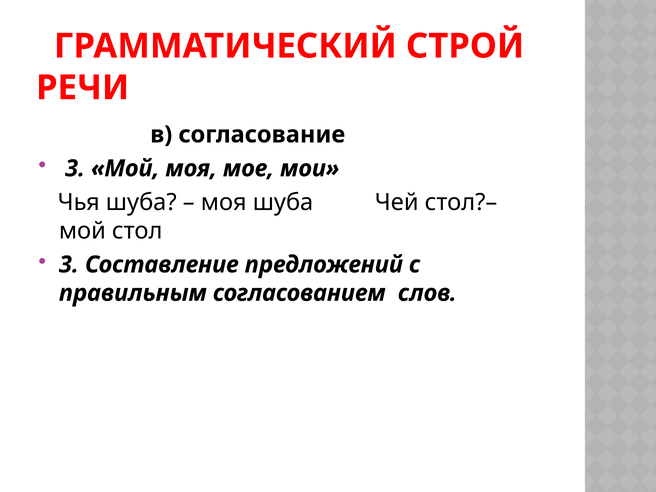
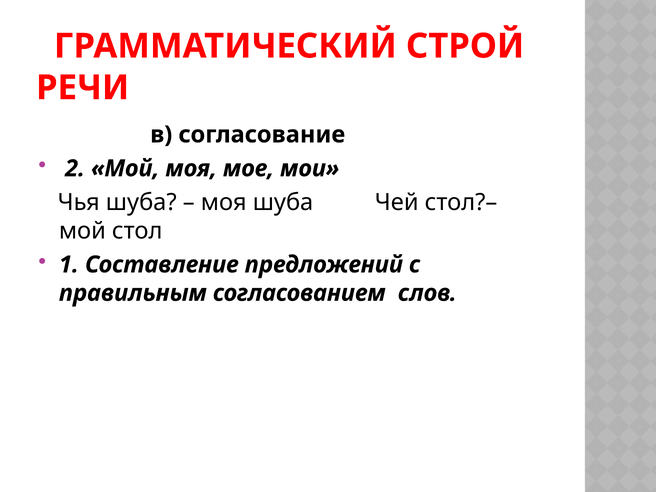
3 at (75, 168): 3 -> 2
3 at (69, 265): 3 -> 1
